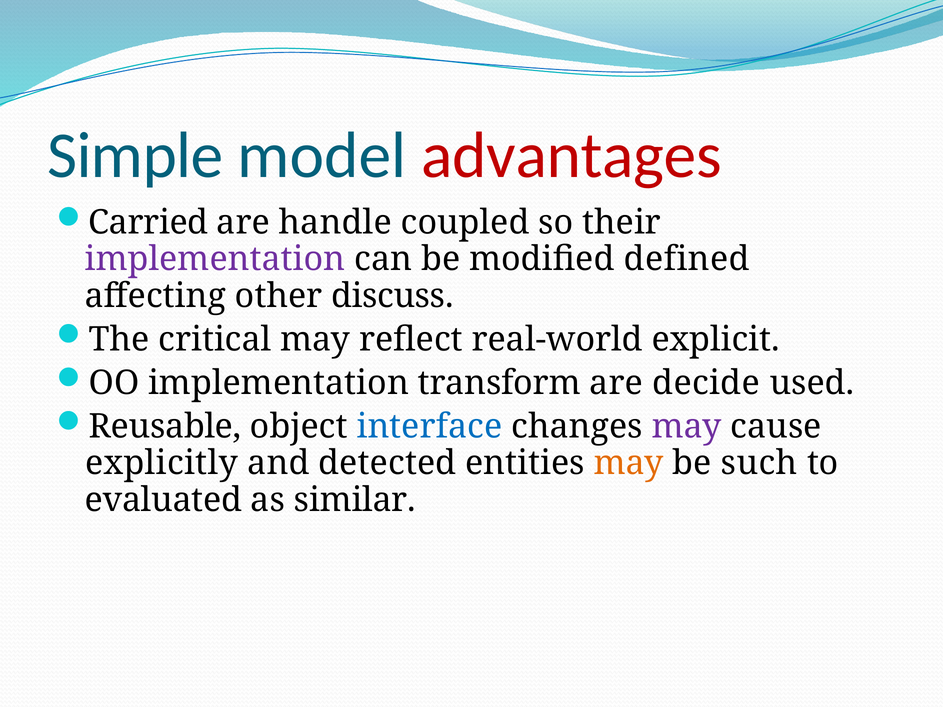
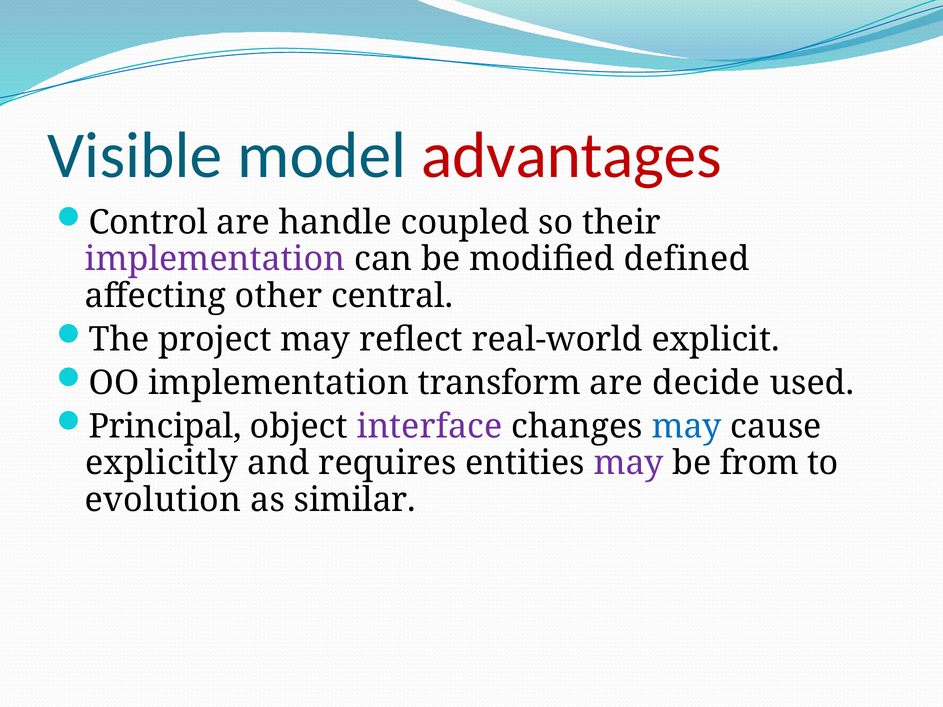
Simple: Simple -> Visible
Carried: Carried -> Control
discuss: discuss -> central
critical: critical -> project
Reusable: Reusable -> Principal
interface colour: blue -> purple
may at (687, 427) colour: purple -> blue
detected: detected -> requires
may at (629, 463) colour: orange -> purple
such: such -> from
evaluated: evaluated -> evolution
